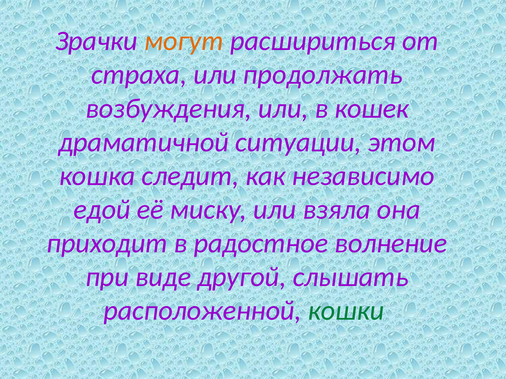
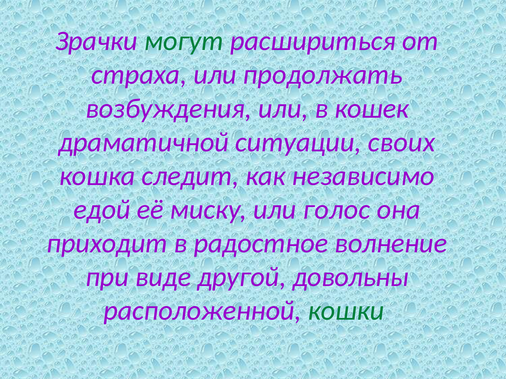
могут colour: orange -> green
этом: этом -> своих
взяла: взяла -> голос
слышать: слышать -> довольны
